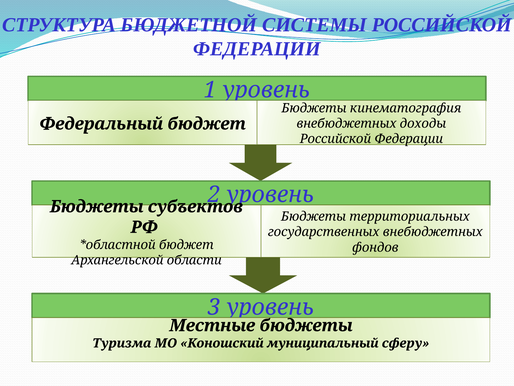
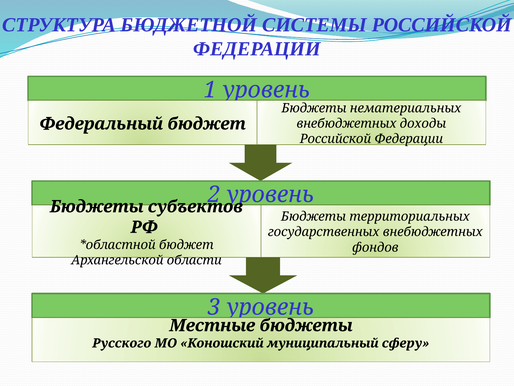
кинематография: кинематография -> нематериальных
Туризма: Туризма -> Русского
